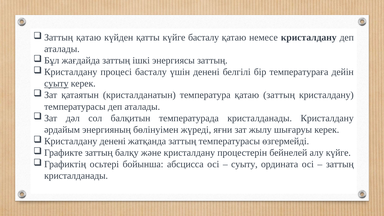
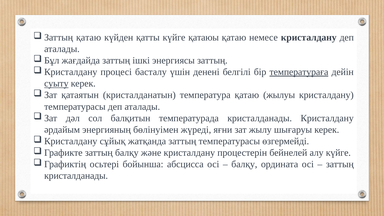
күйге басталу: басталу -> қатаюы
температураға underline: none -> present
қатаю заттың: заттың -> жылуы
денені at (113, 141): денені -> сұйық
суыту at (244, 164): суыту -> балқу
